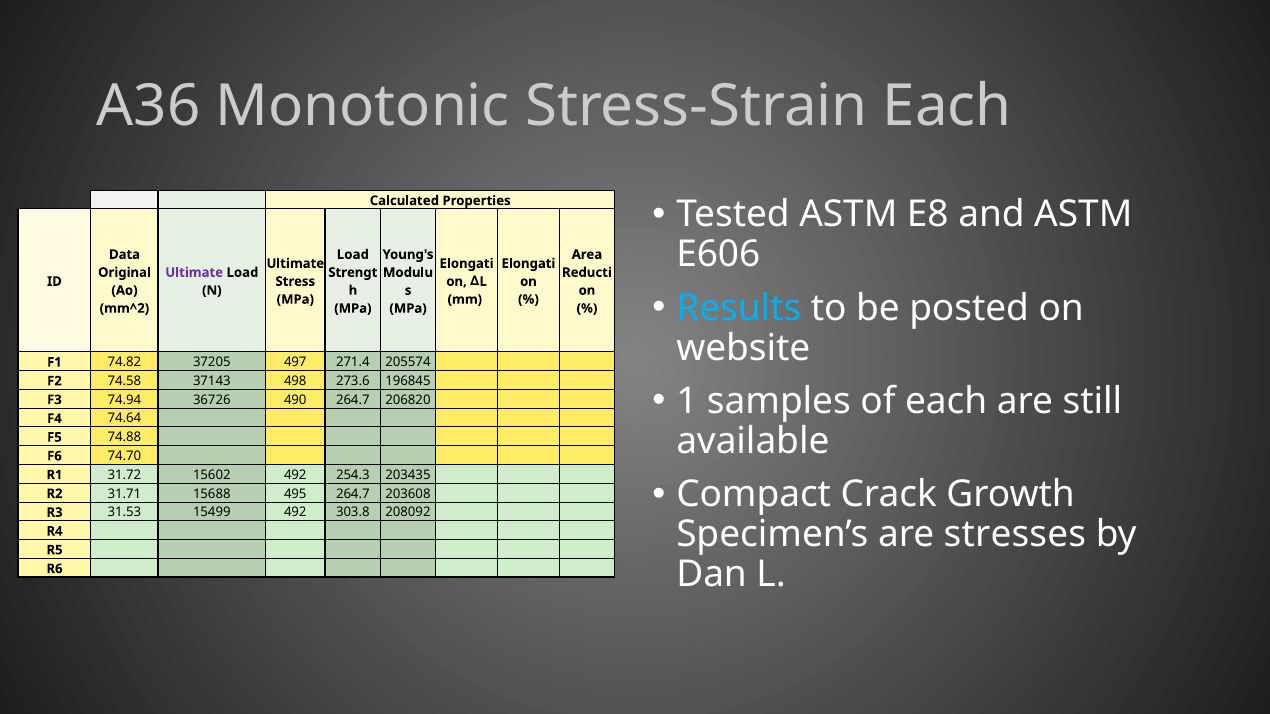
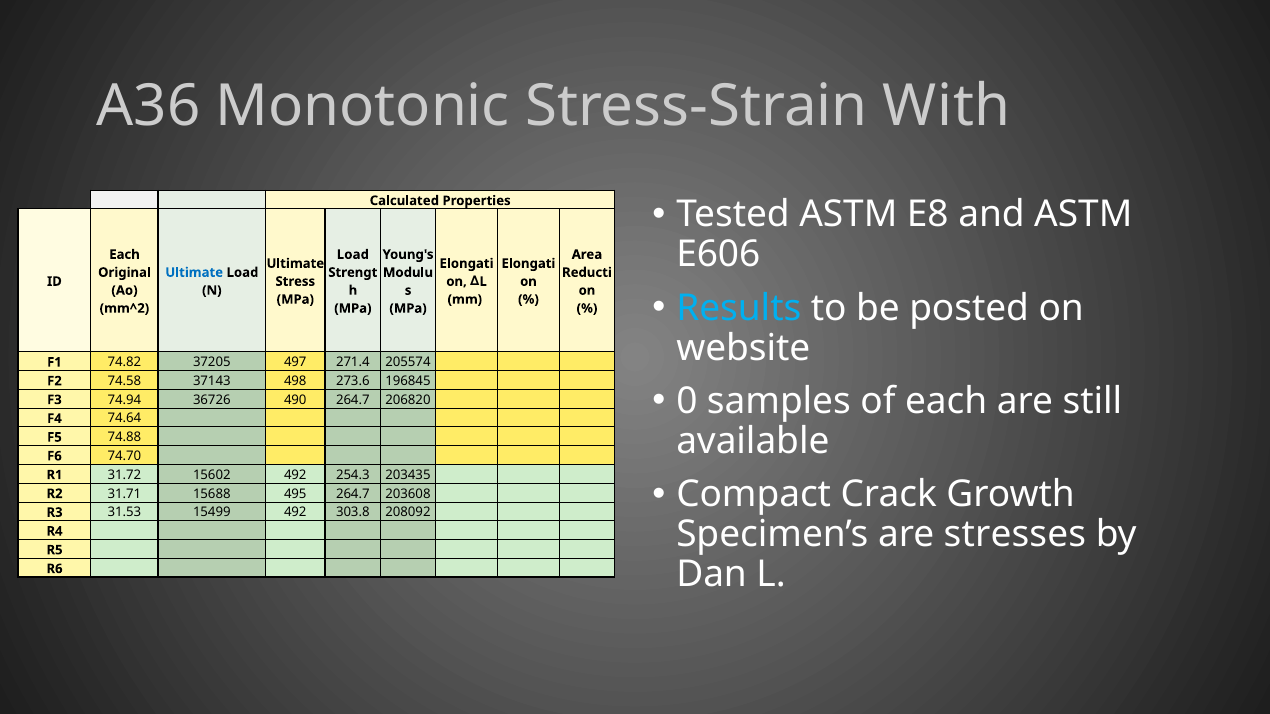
Stress-Strain Each: Each -> With
Data at (125, 255): Data -> Each
Ultimate at (194, 273) colour: purple -> blue
1: 1 -> 0
